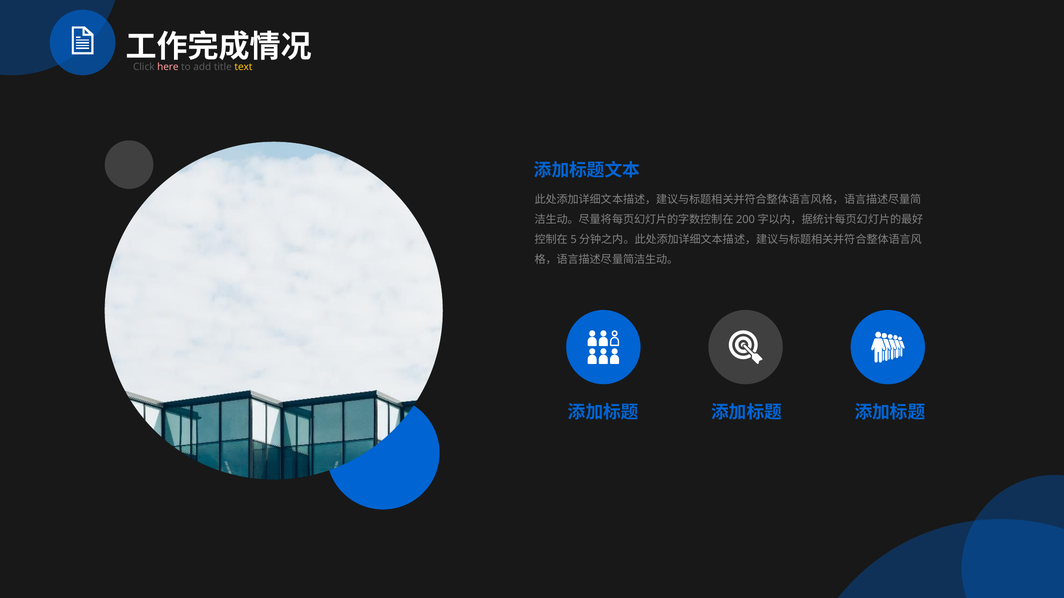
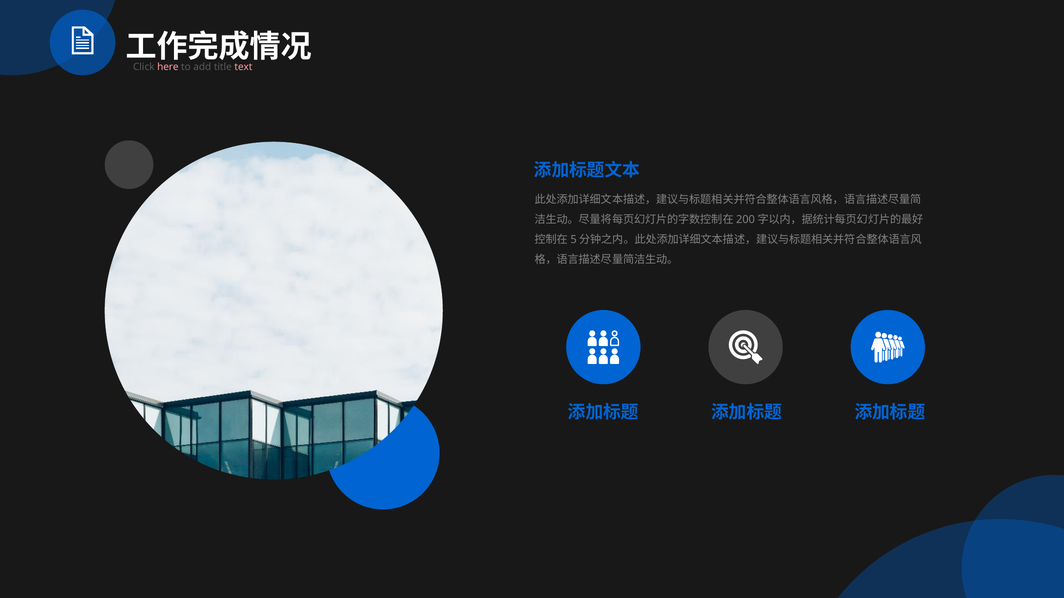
text colour: yellow -> pink
